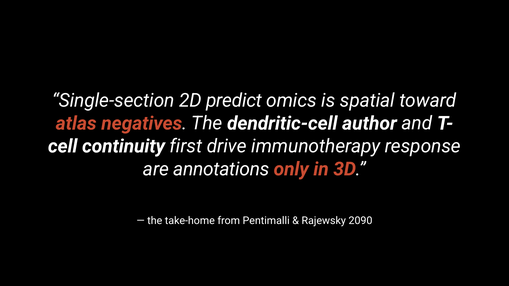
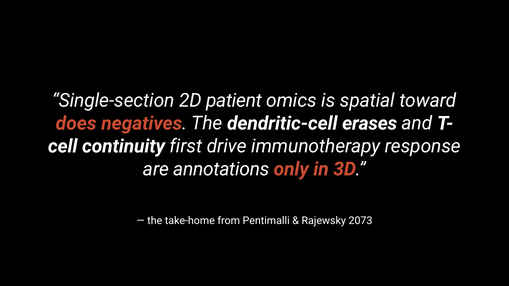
predict: predict -> patient
atlas: atlas -> does
author: author -> erases
2090: 2090 -> 2073
